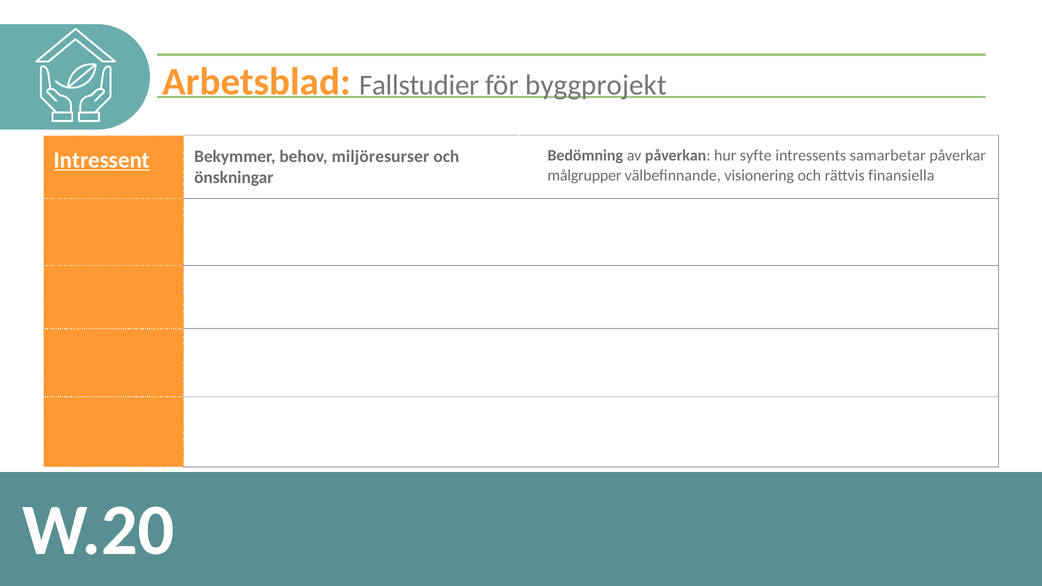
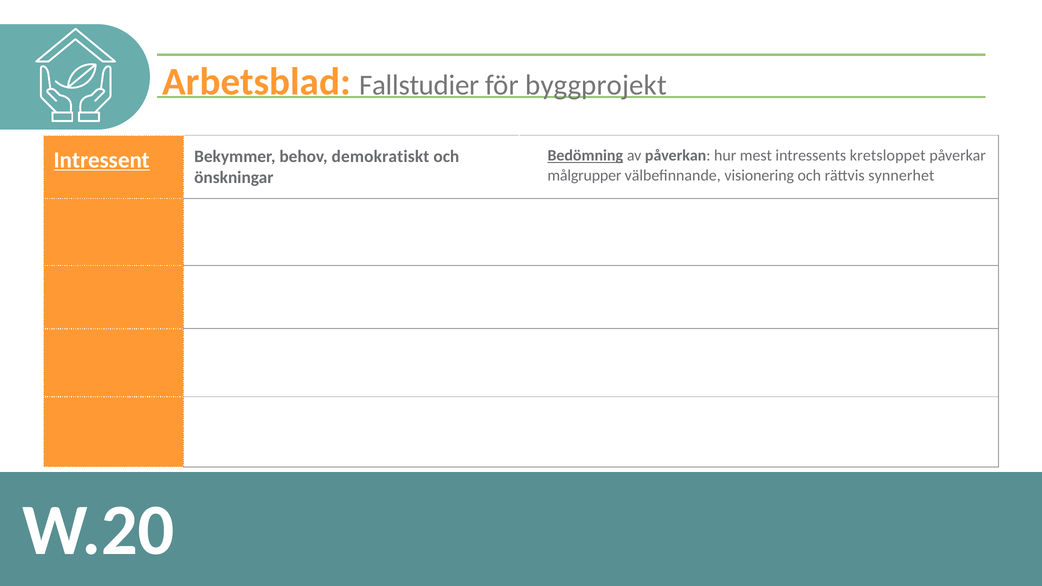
Bedömning underline: none -> present
syfte: syfte -> mest
samarbetar: samarbetar -> kretsloppet
miljöresurser: miljöresurser -> demokratiskt
finansiella: finansiella -> synnerhet
